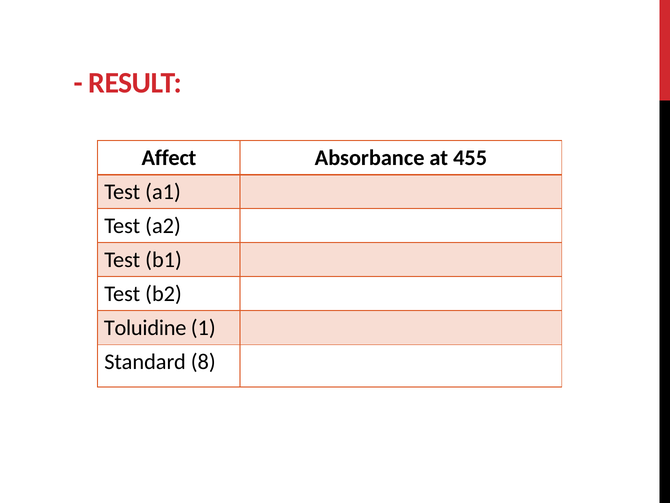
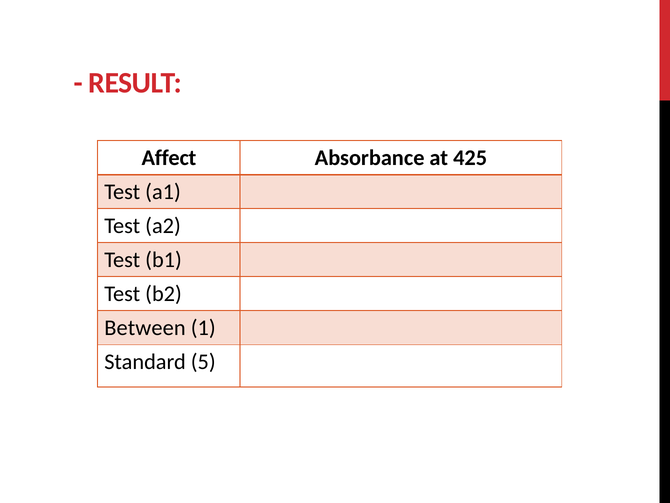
455: 455 -> 425
Toluidine: Toluidine -> Between
8: 8 -> 5
